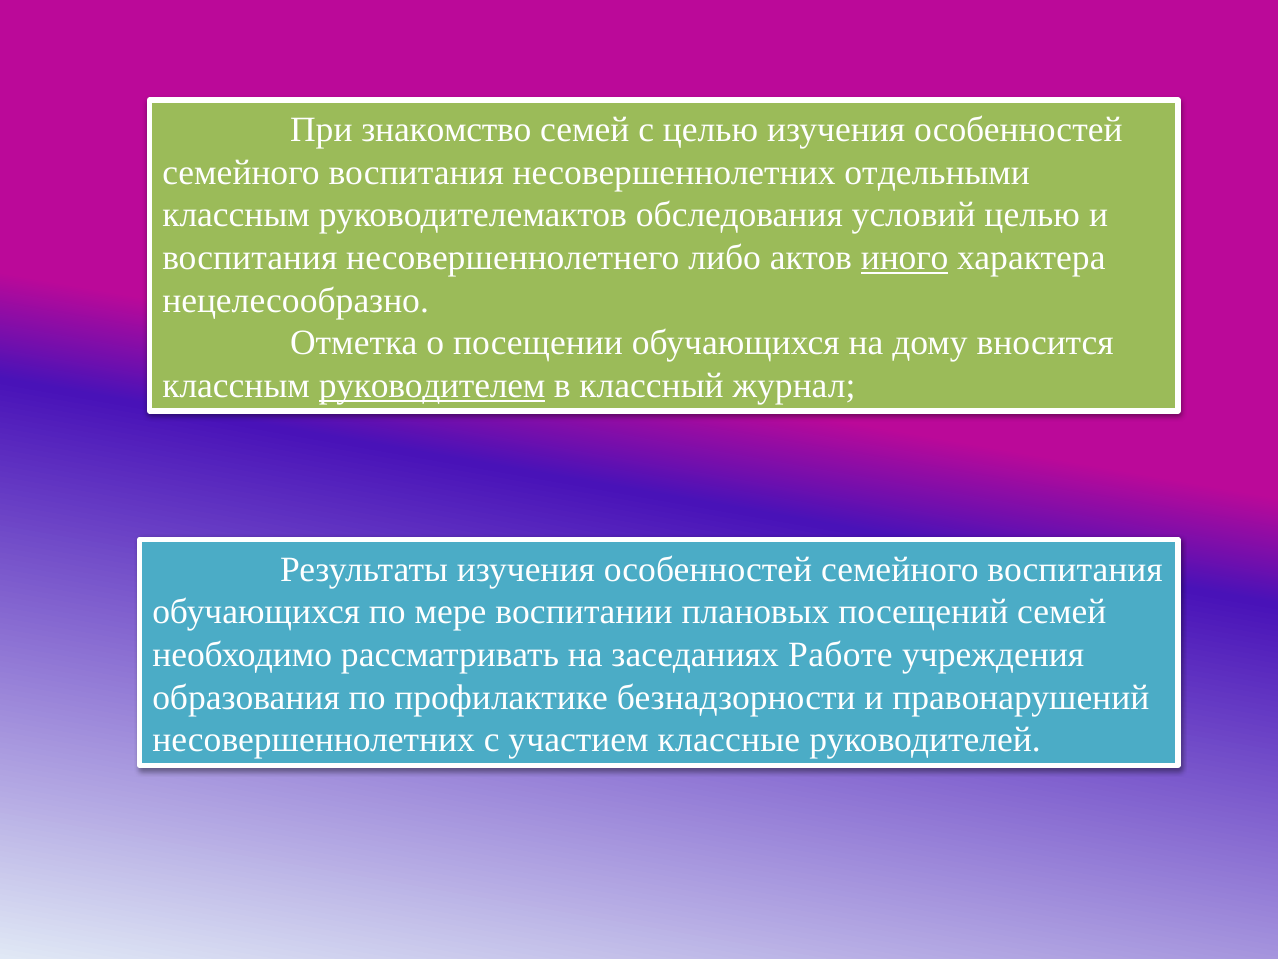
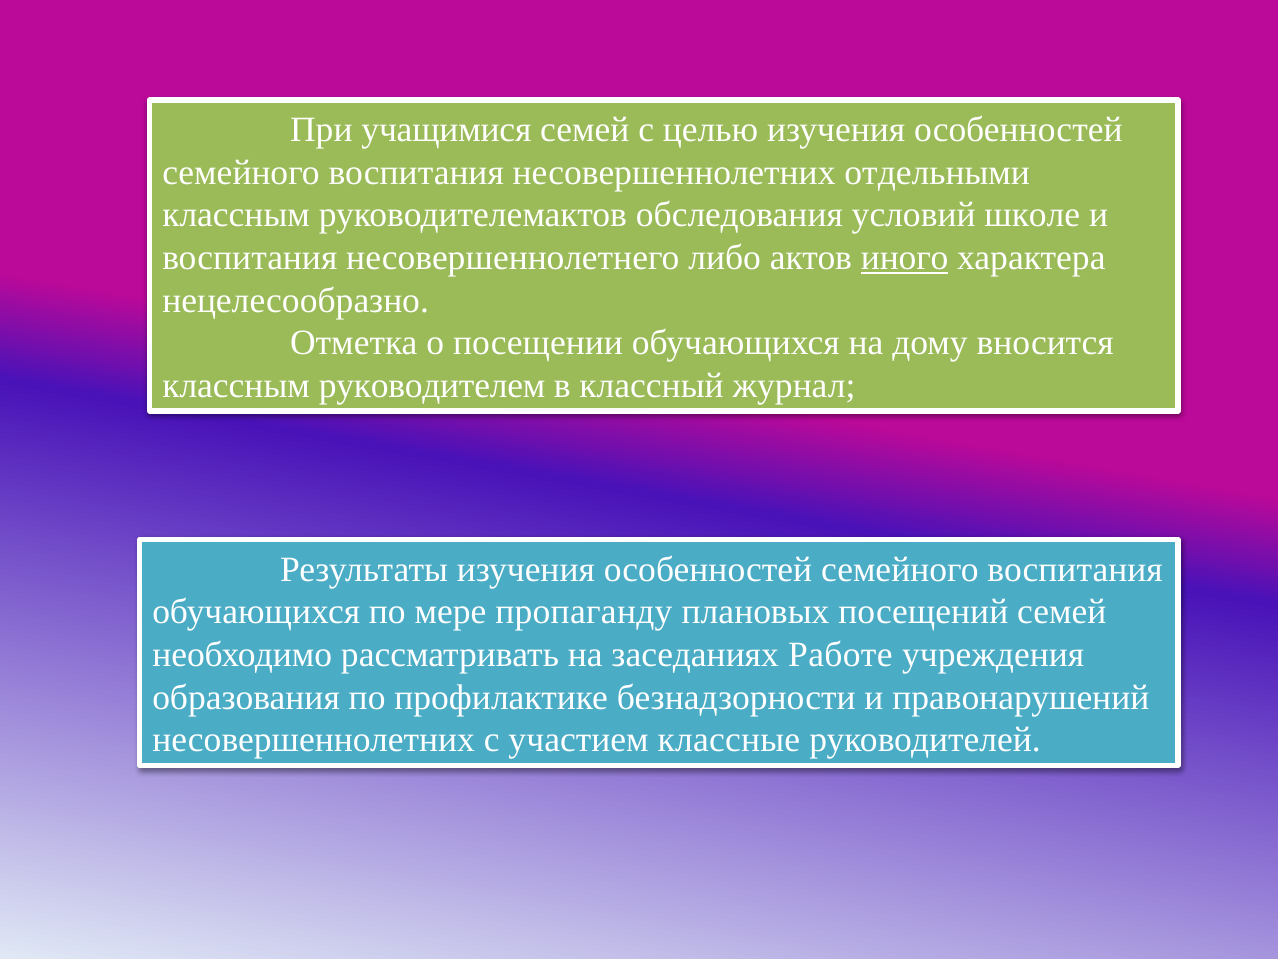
знакомство: знакомство -> учащимися
условий целью: целью -> школе
руководителем underline: present -> none
воспитании: воспитании -> пропаганду
